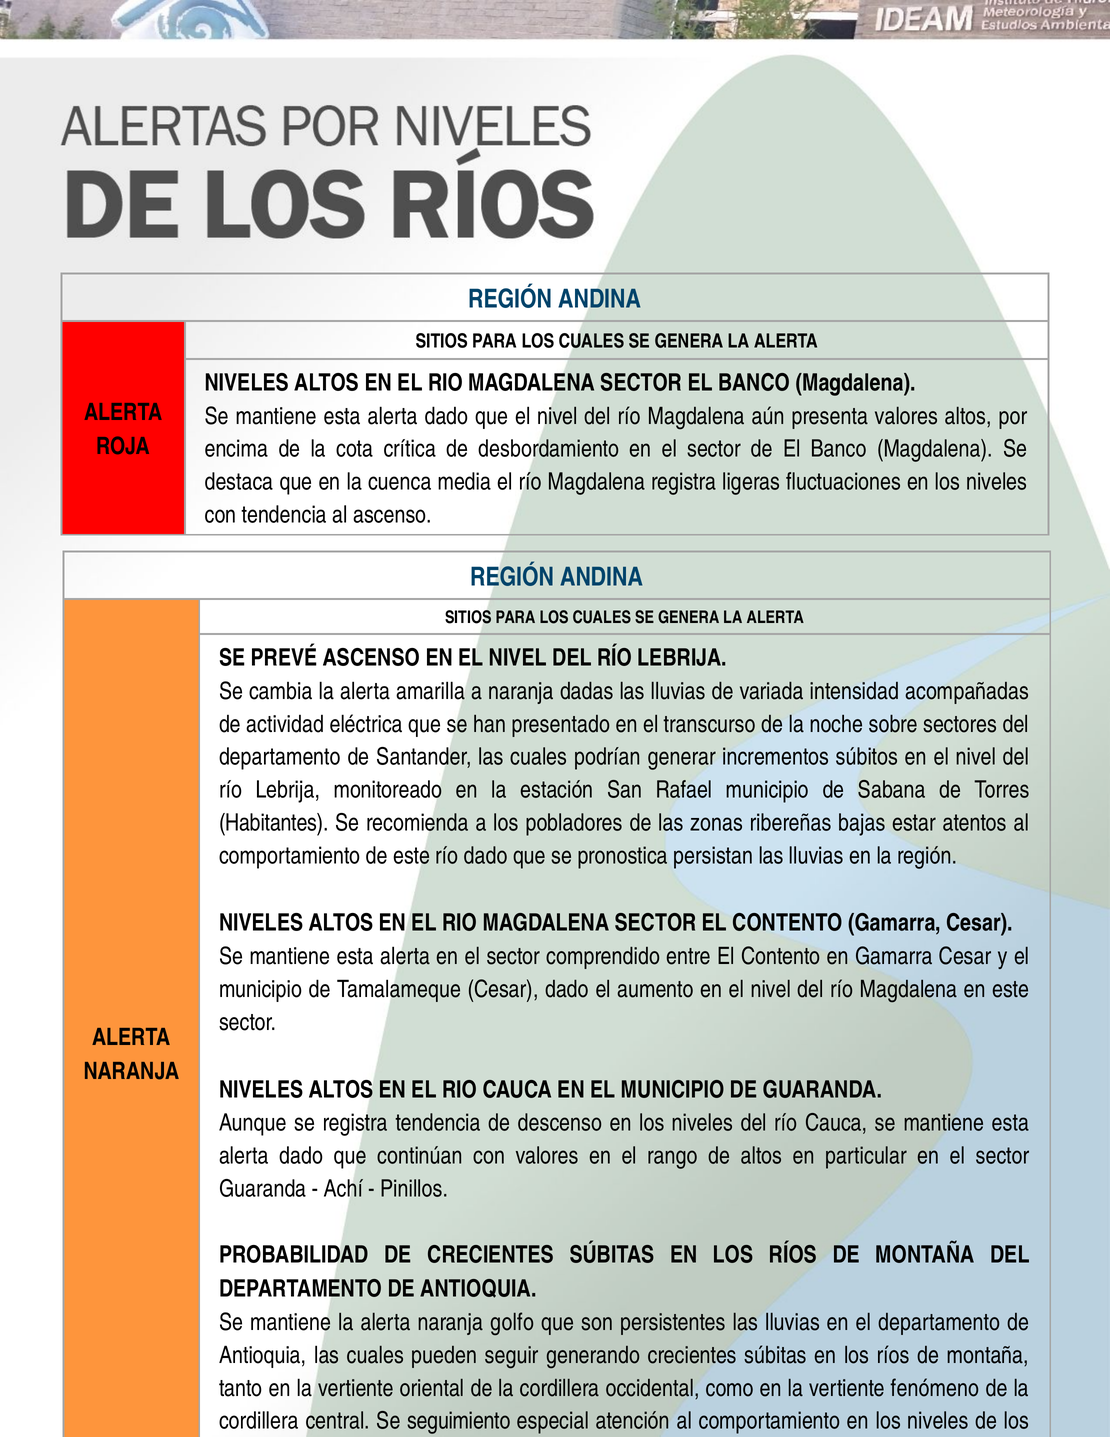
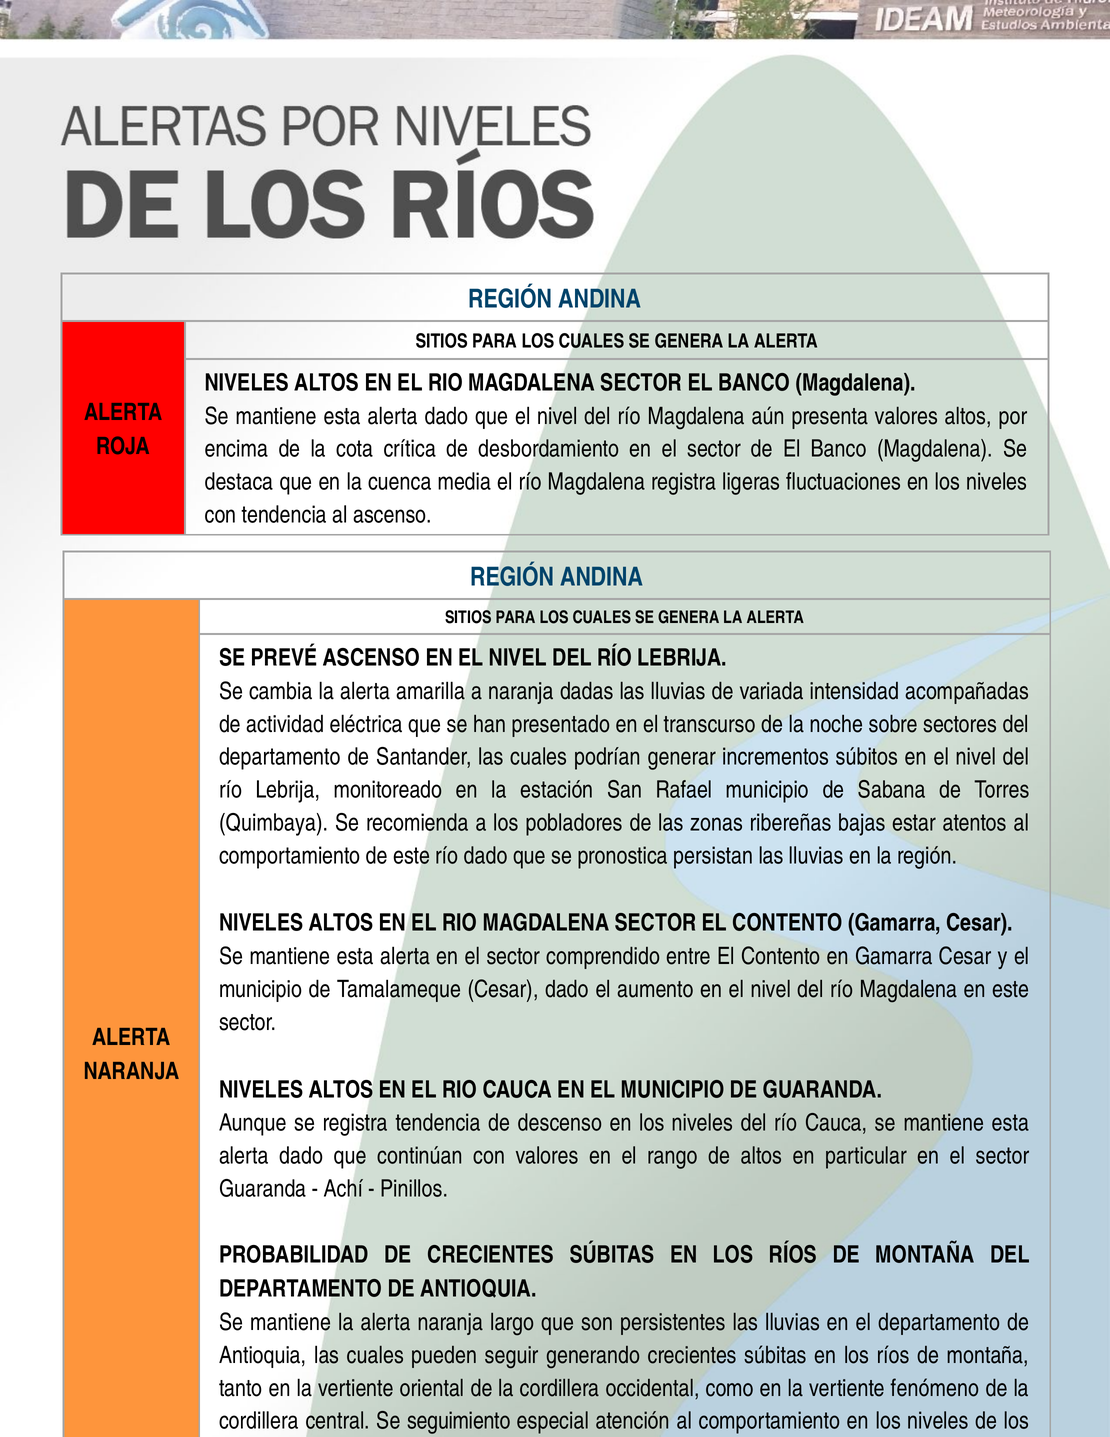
Habitantes: Habitantes -> Quimbaya
golfo: golfo -> largo
